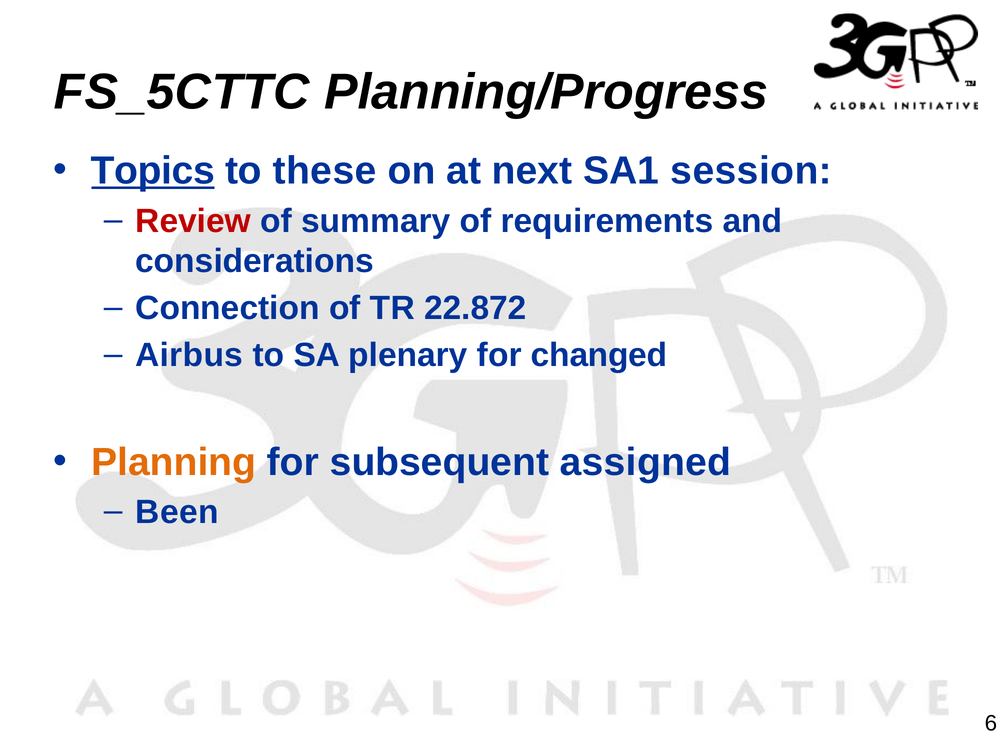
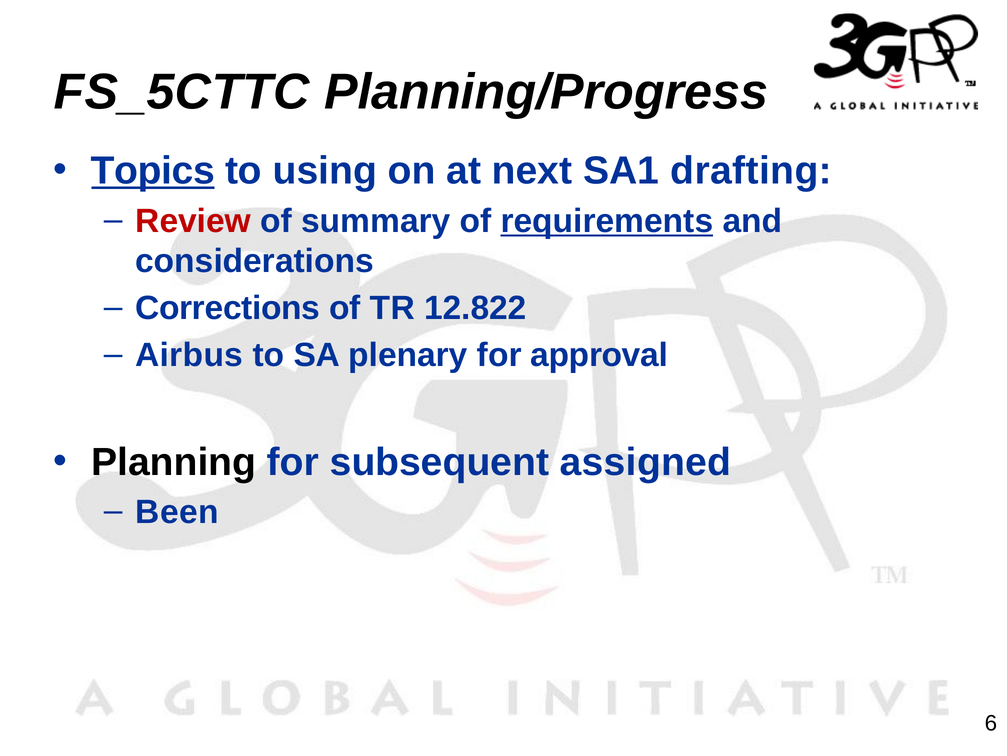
these: these -> using
session: session -> drafting
requirements underline: none -> present
Connection: Connection -> Corrections
22.872: 22.872 -> 12.822
changed: changed -> approval
Planning colour: orange -> black
